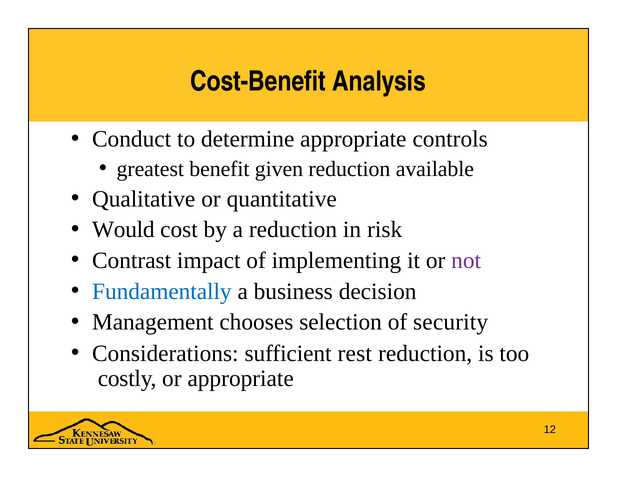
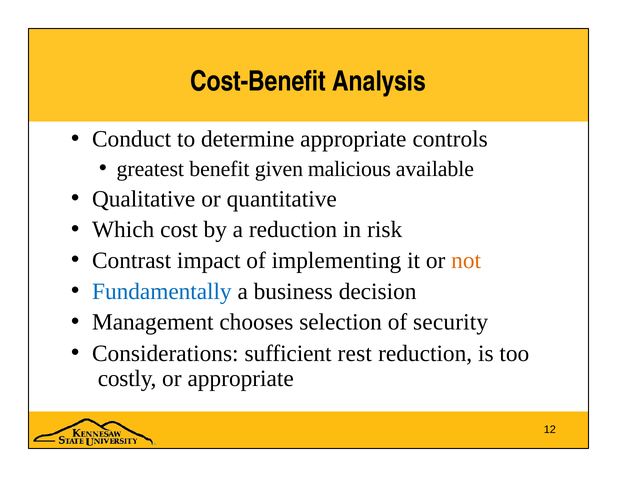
given reduction: reduction -> malicious
Would: Would -> Which
not colour: purple -> orange
